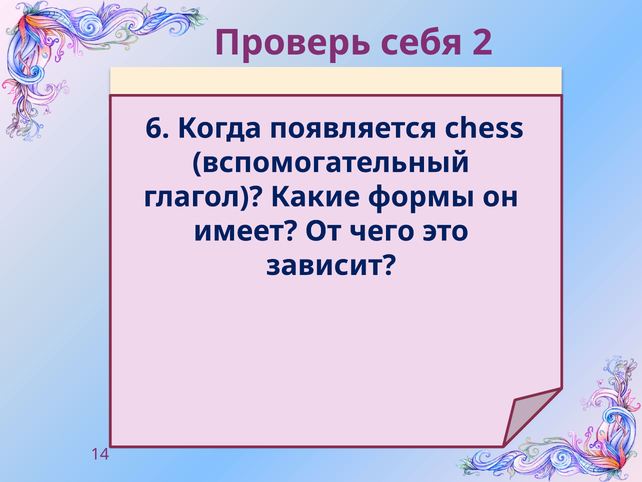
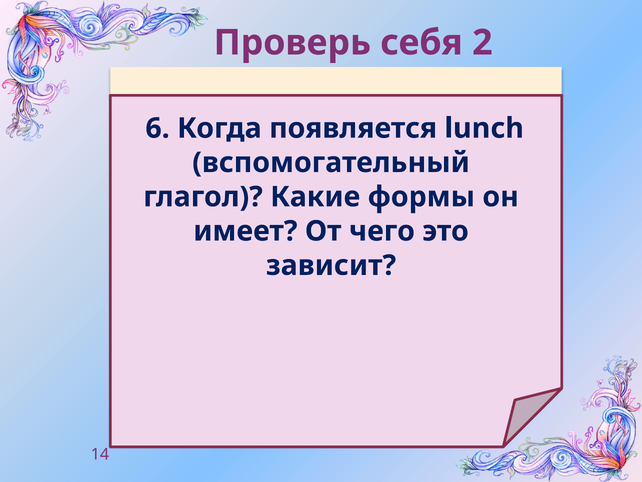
chess: chess -> lunch
